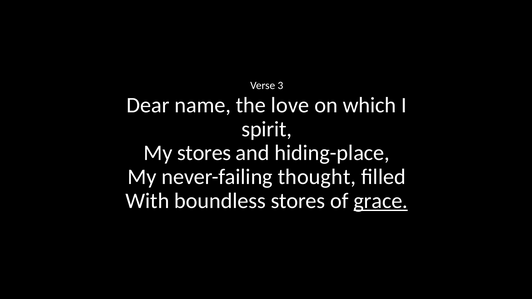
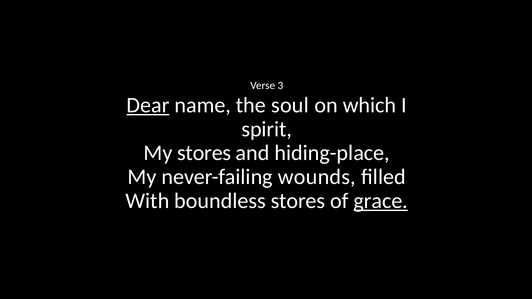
Dear underline: none -> present
love: love -> soul
thought: thought -> wounds
